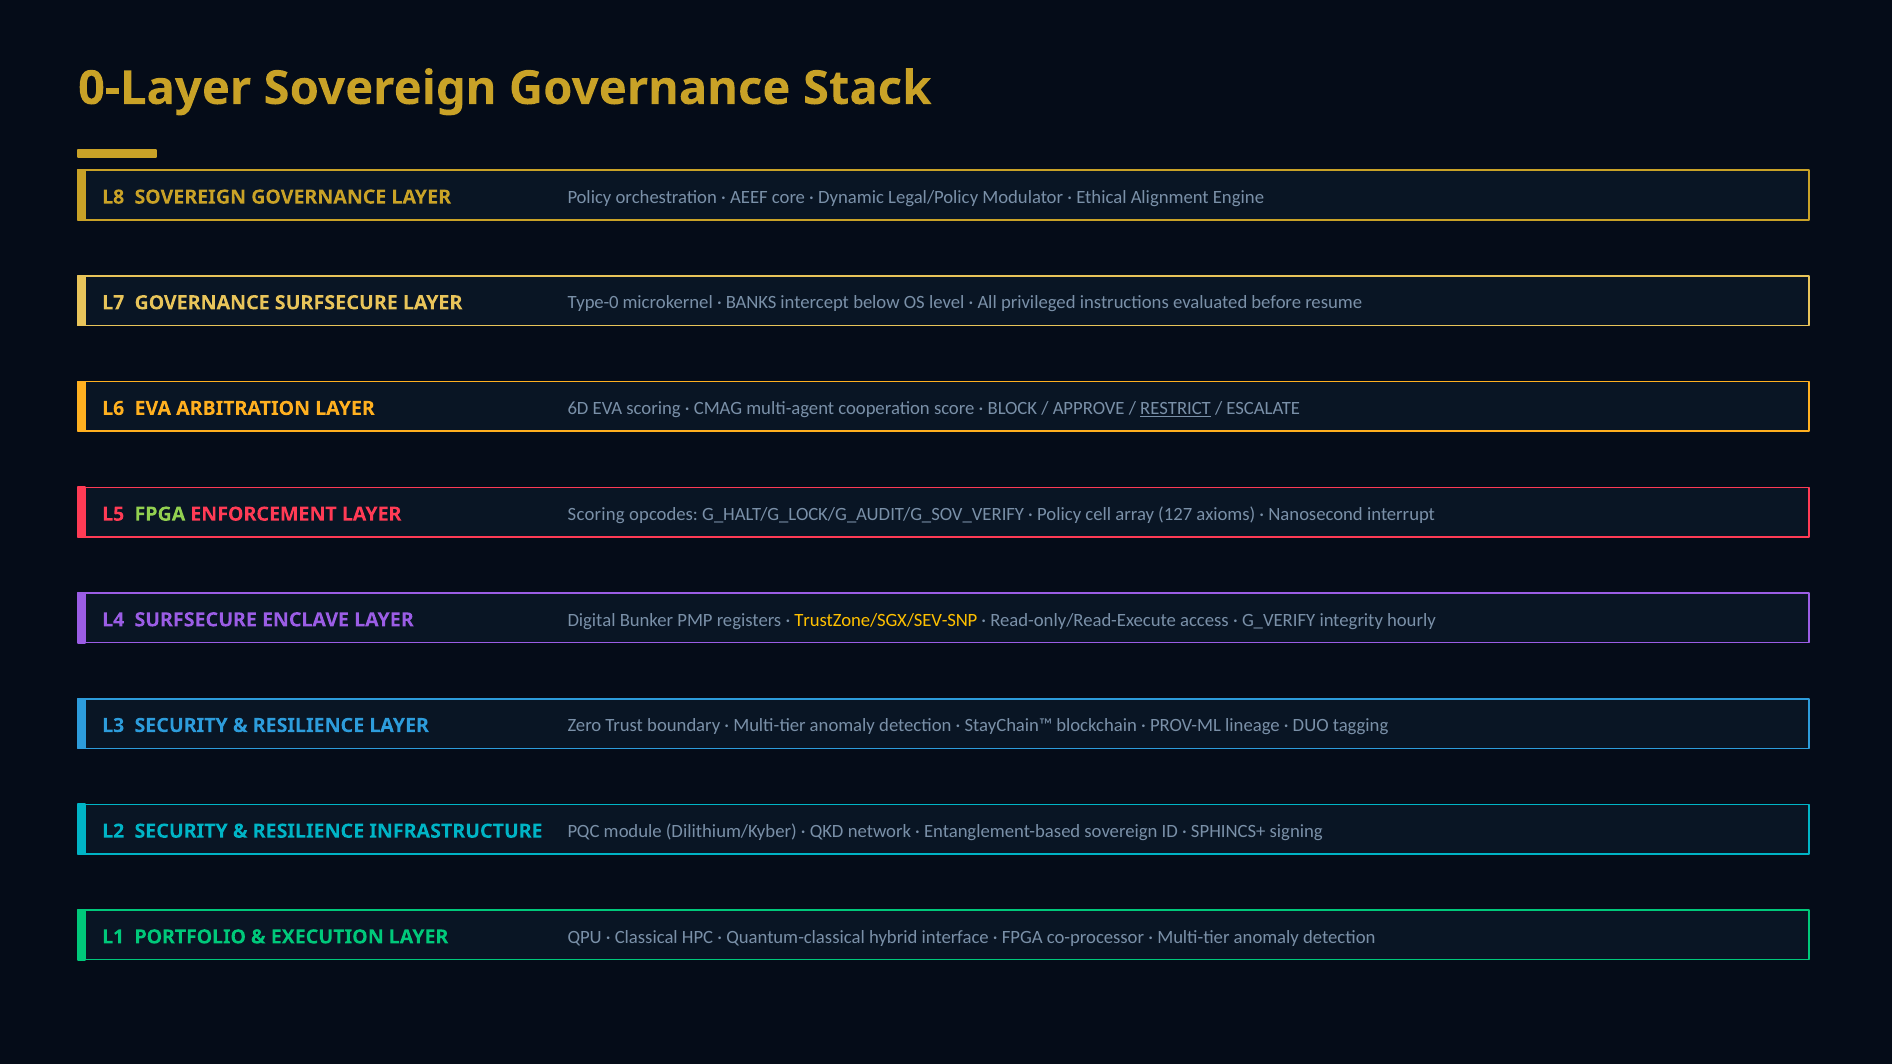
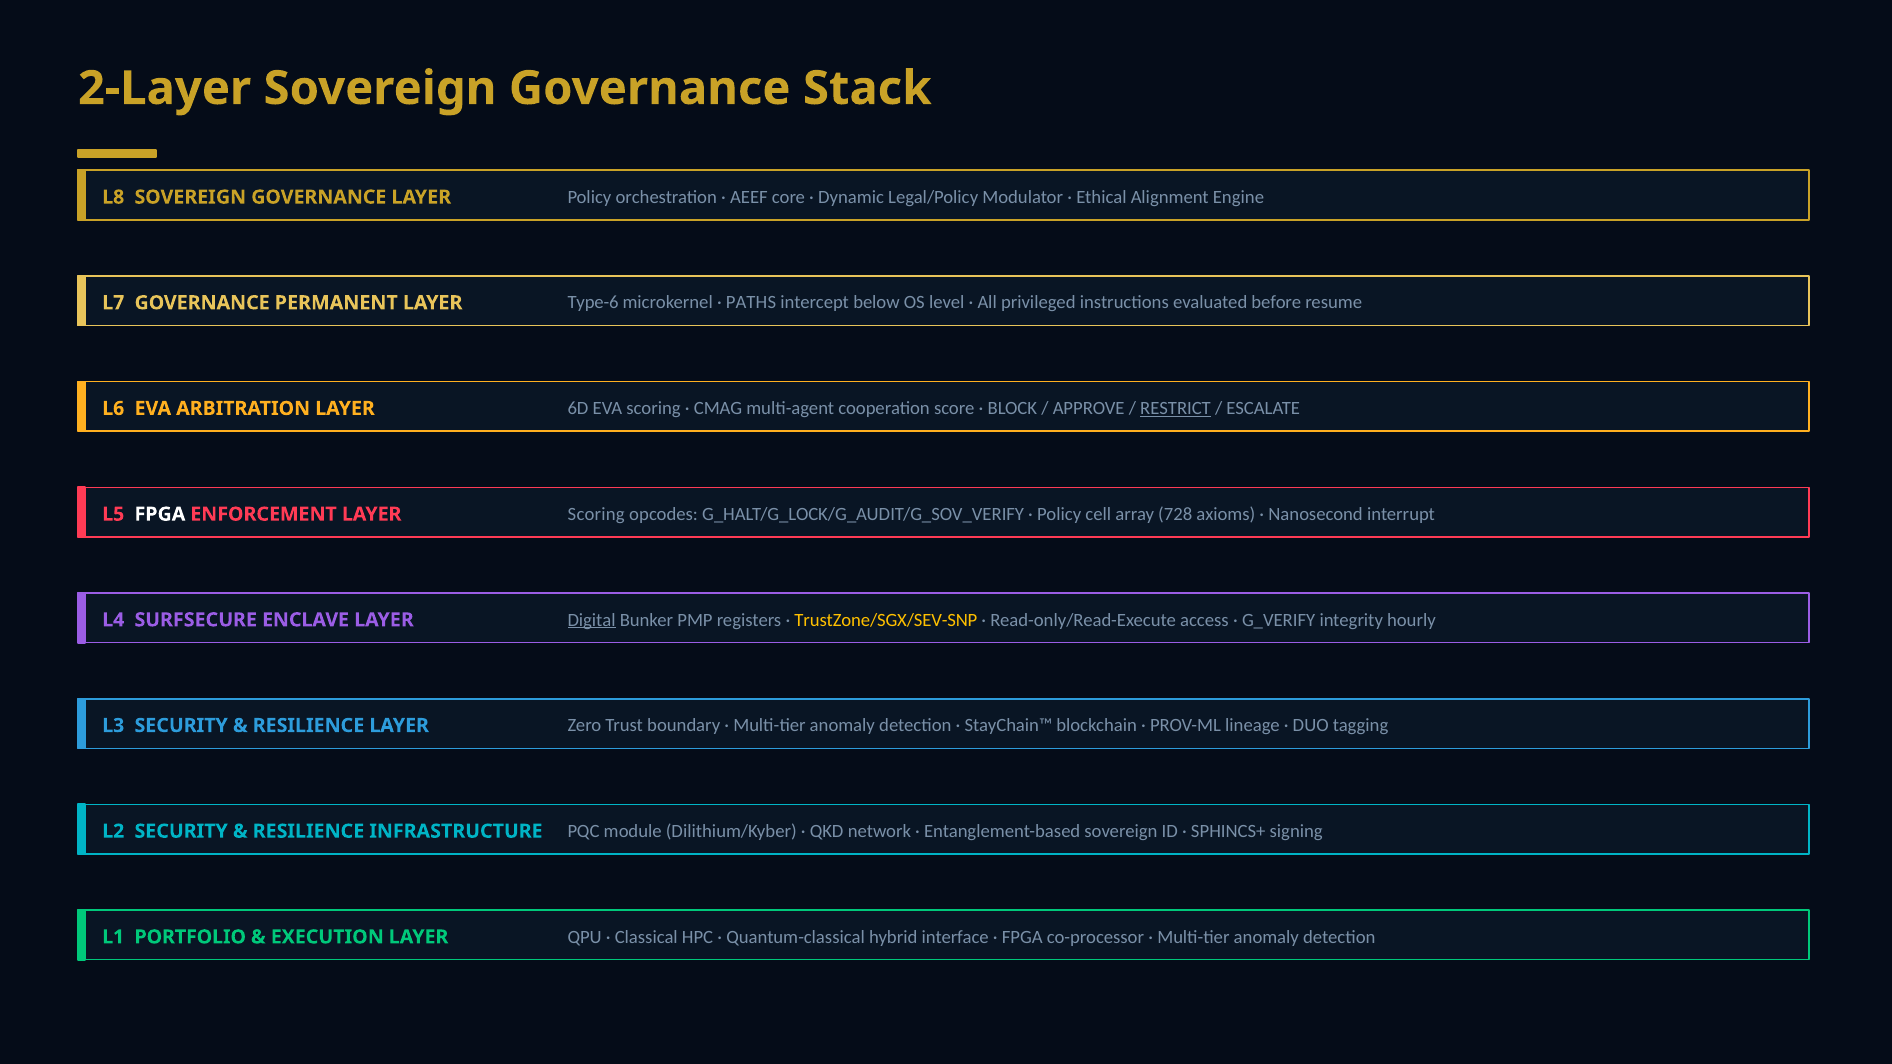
0-Layer: 0-Layer -> 2-Layer
GOVERNANCE SURFSECURE: SURFSECURE -> PERMANENT
Type-0: Type-0 -> Type-6
BANKS: BANKS -> PATHS
FPGA at (160, 514) colour: light green -> white
127: 127 -> 728
Digital underline: none -> present
